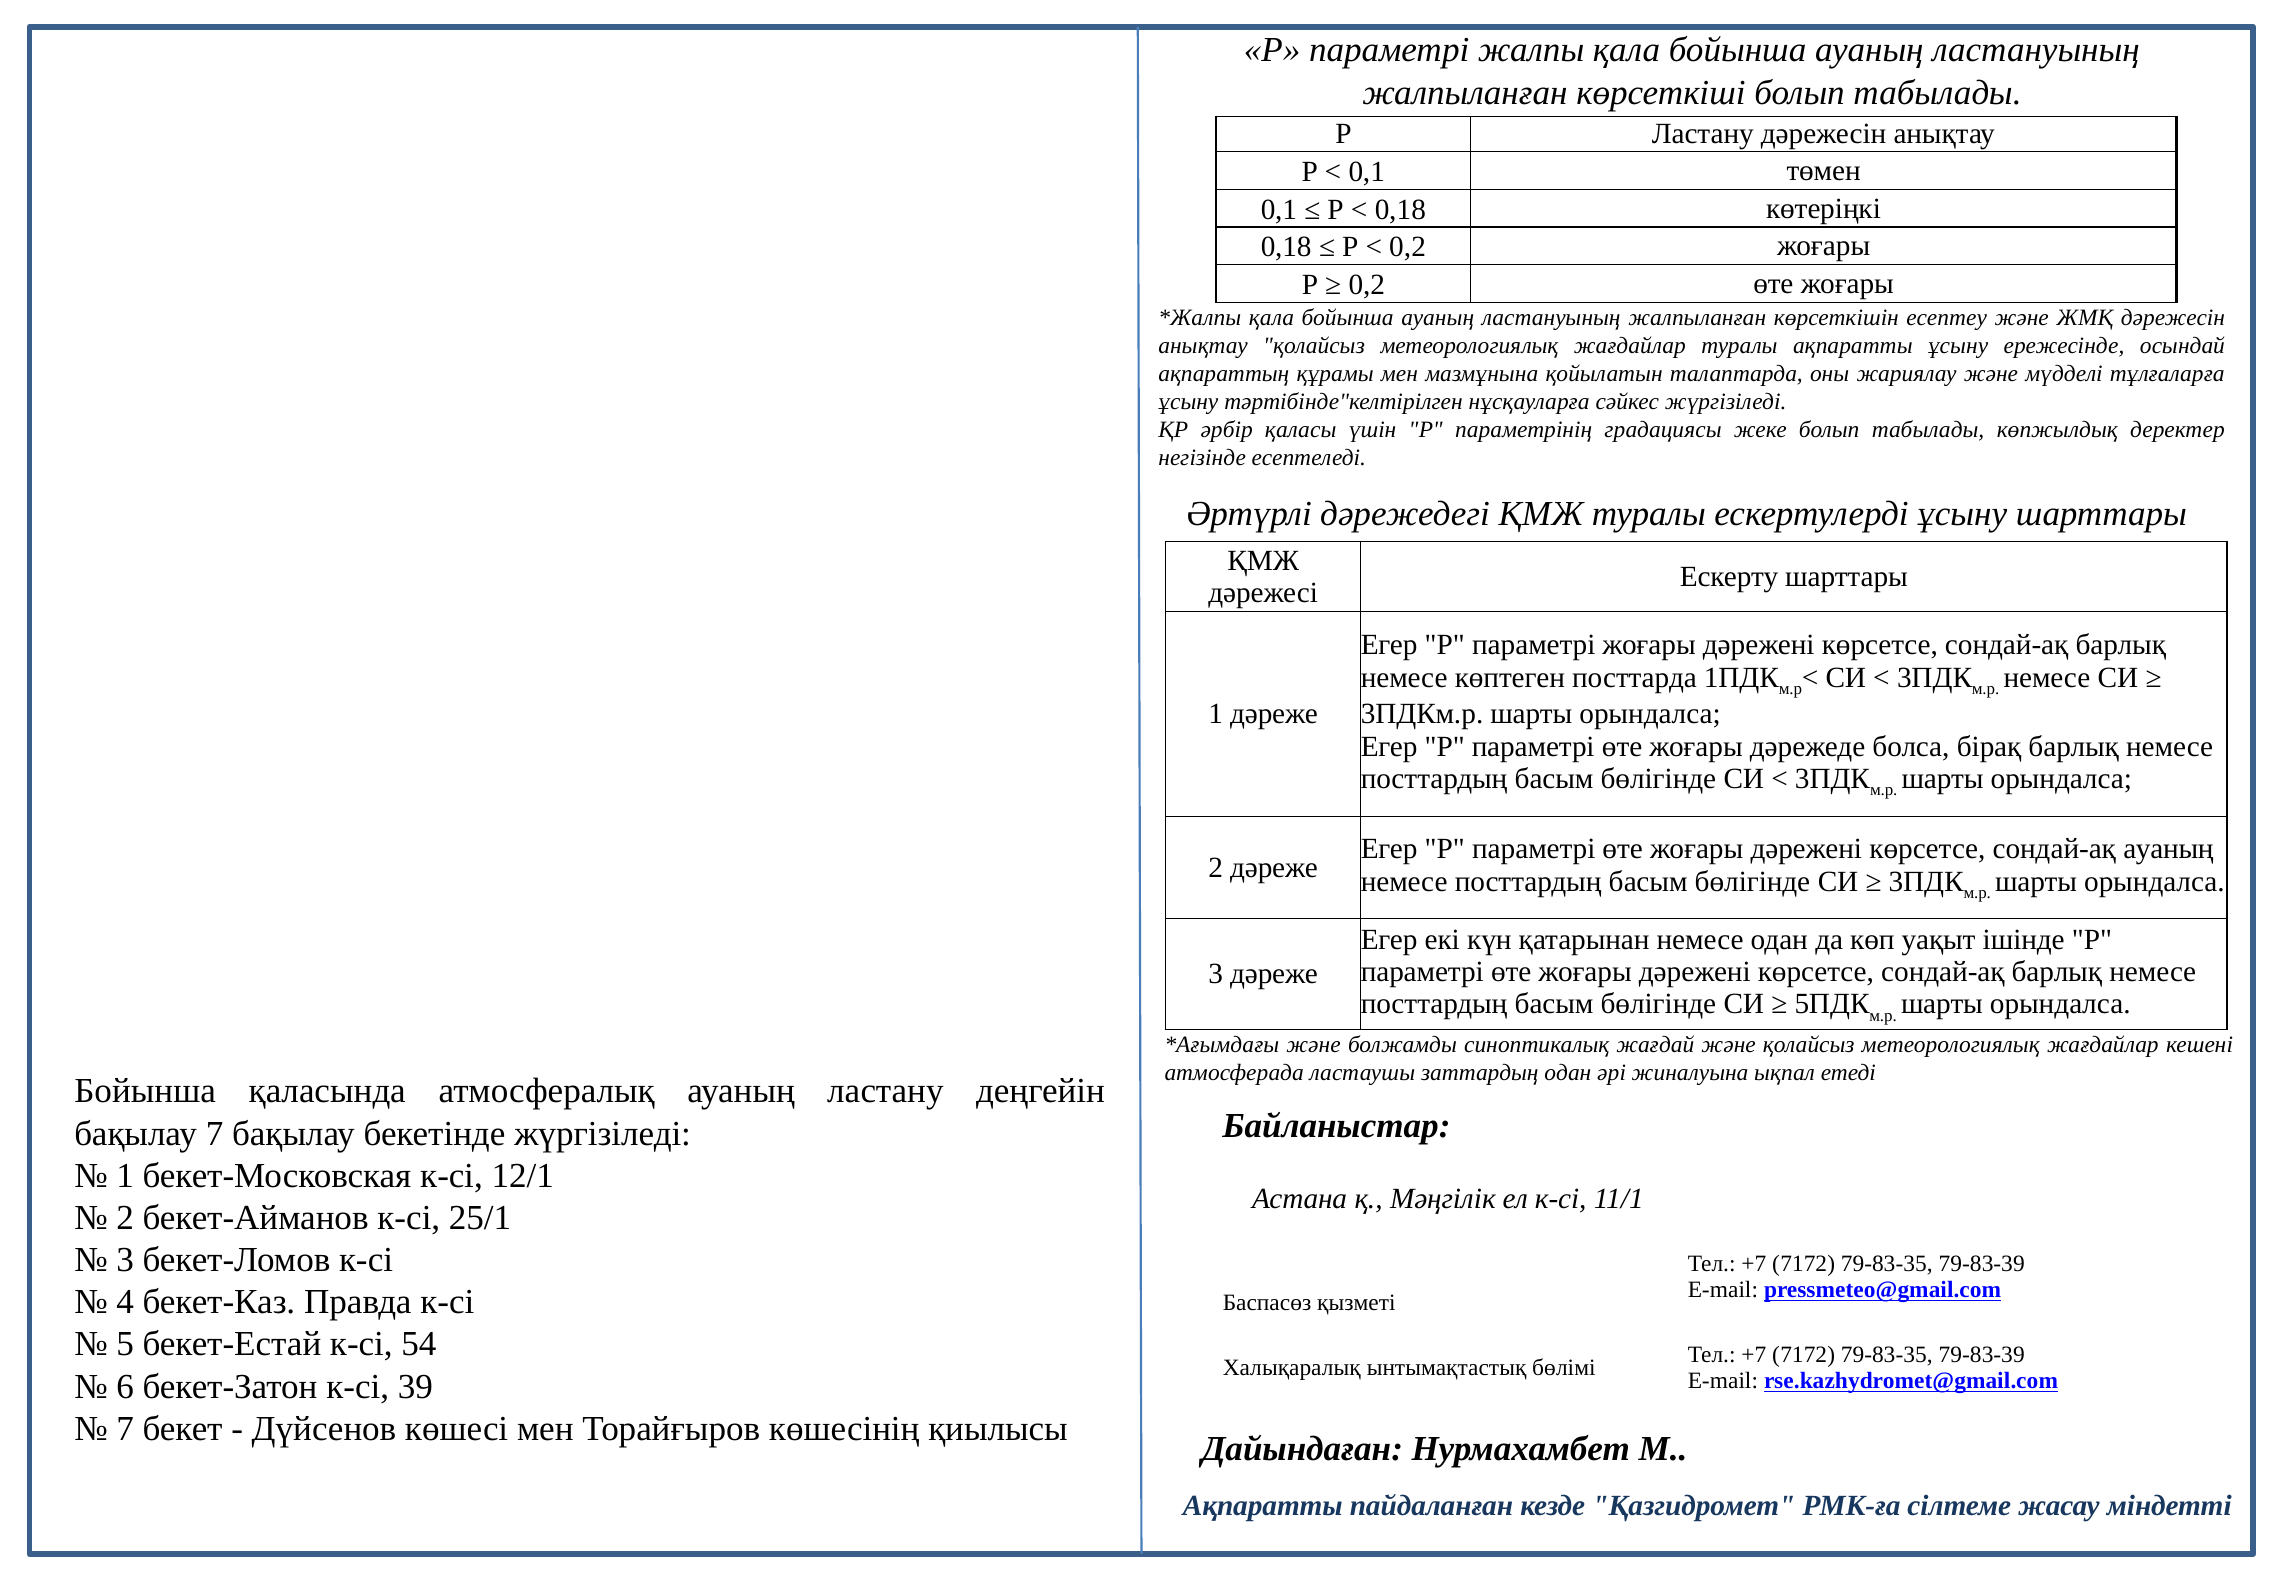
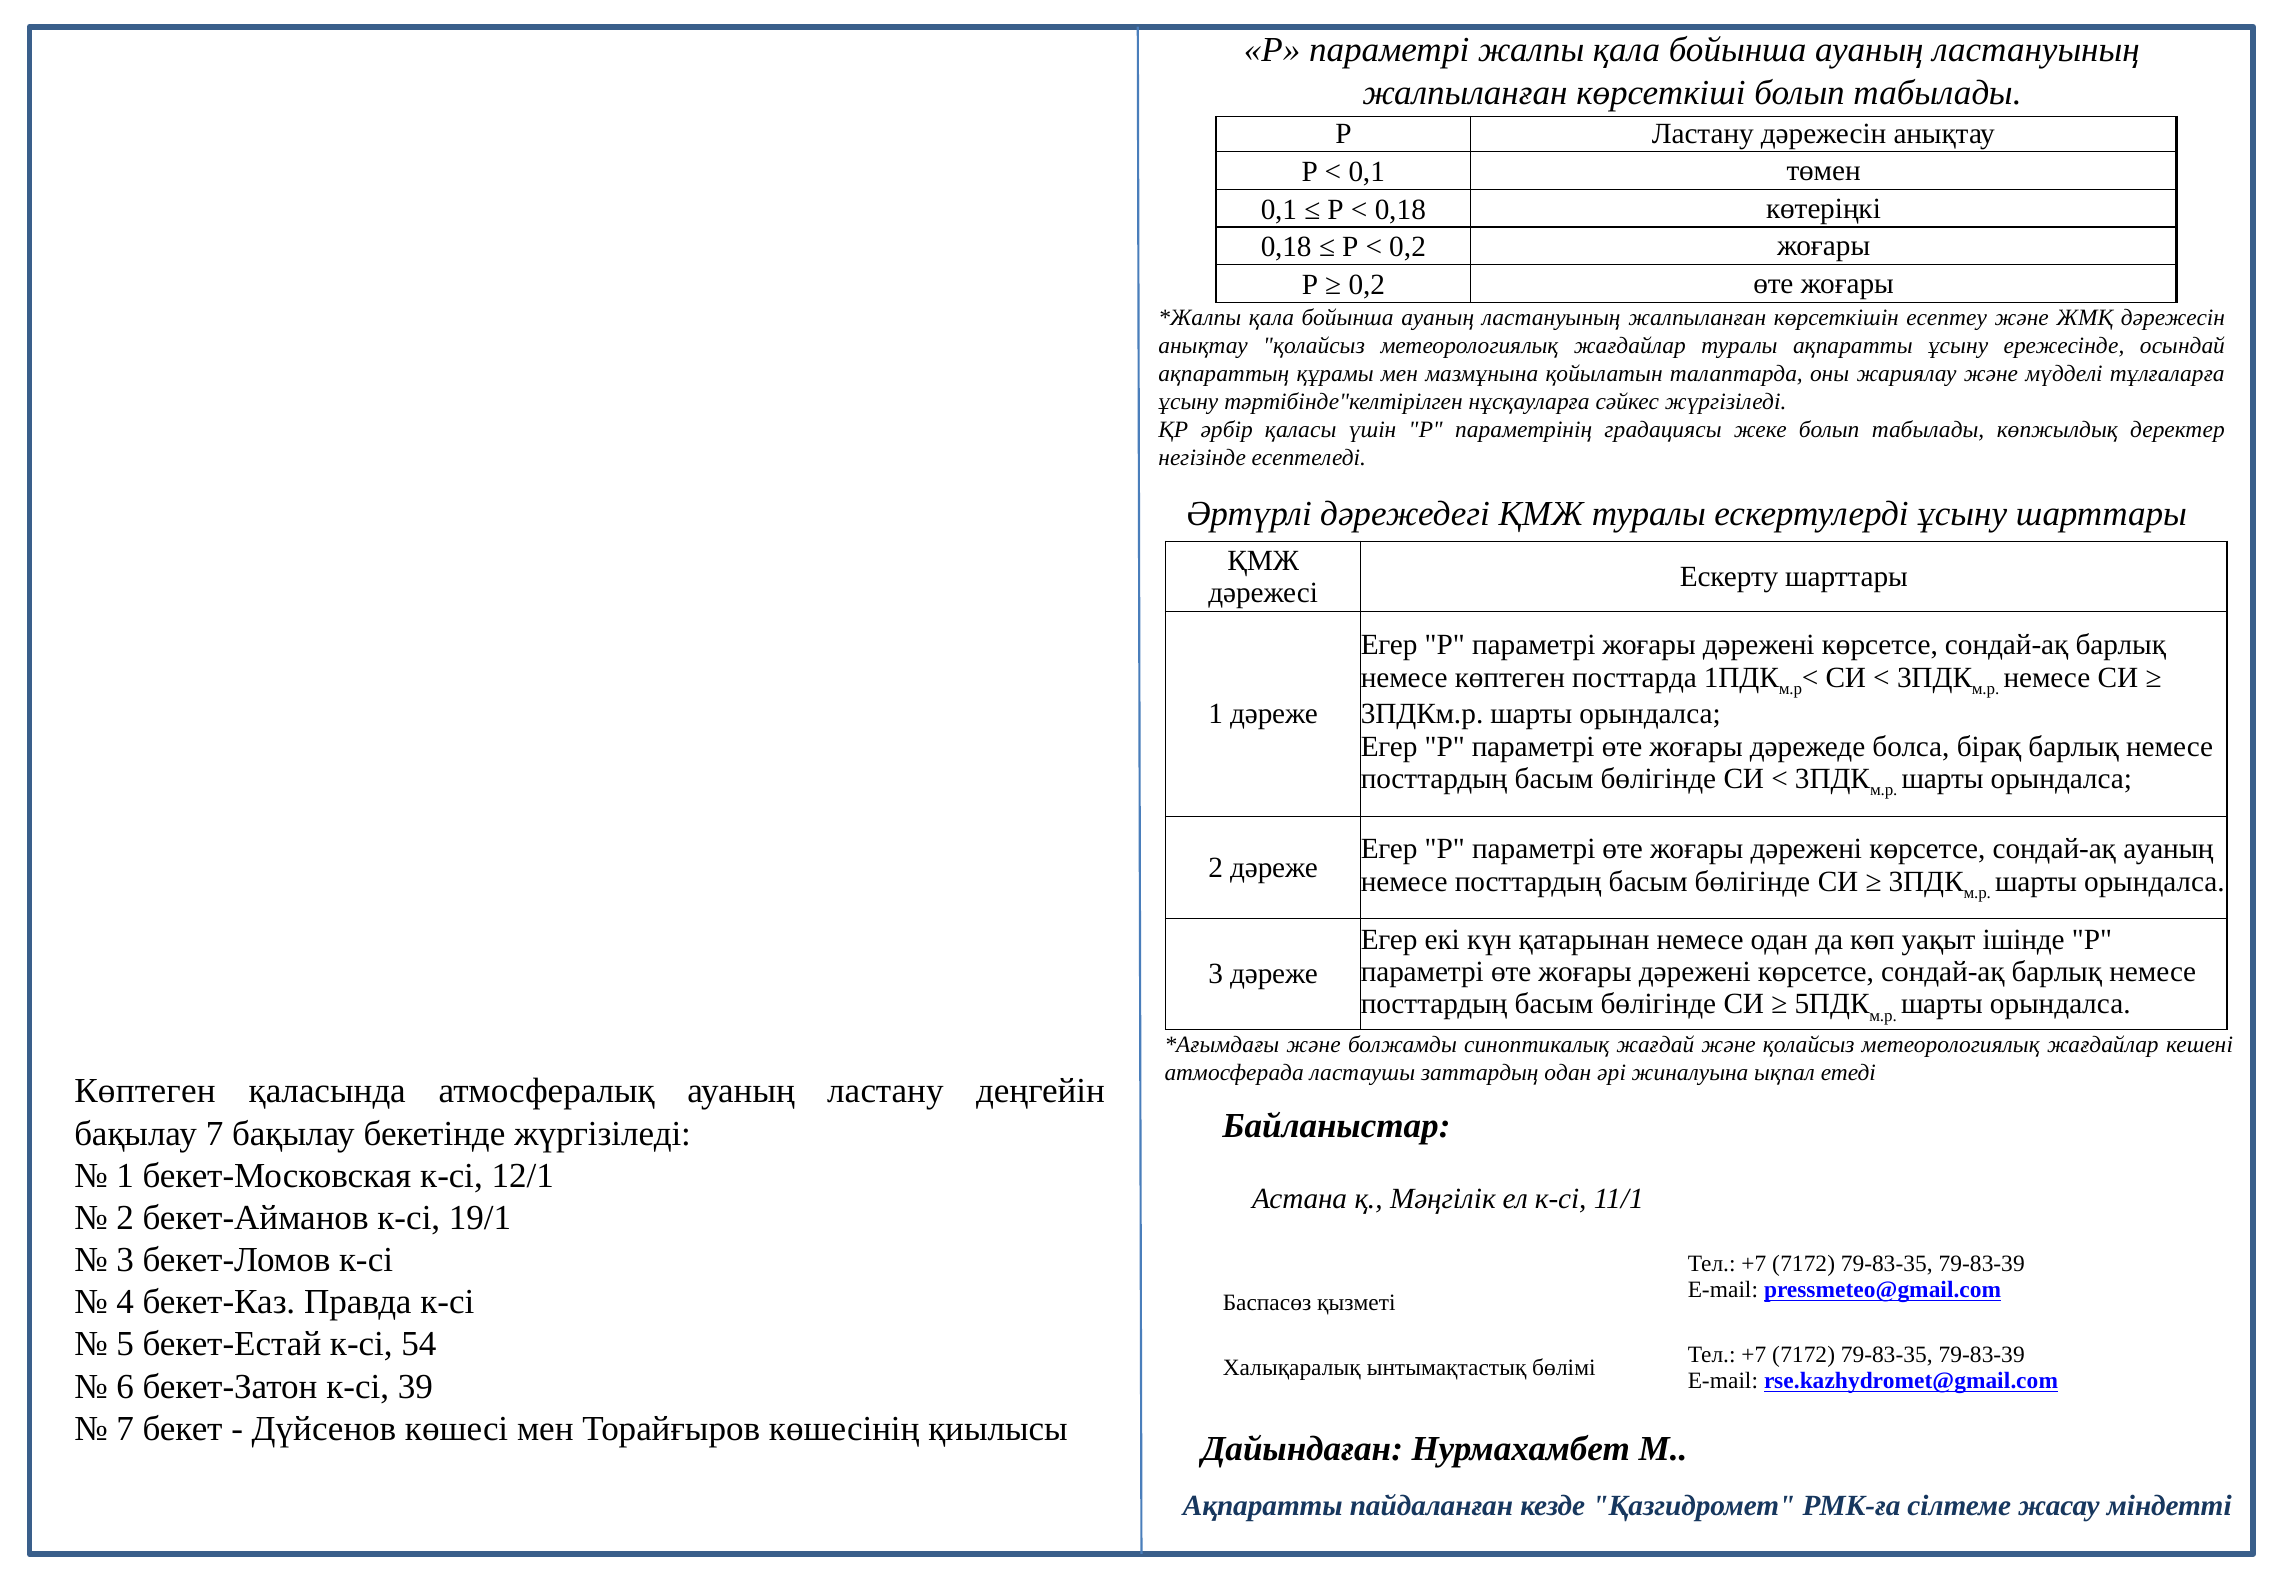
Бойынша at (145, 1091): Бойынша -> Көптеген
25/1: 25/1 -> 19/1
